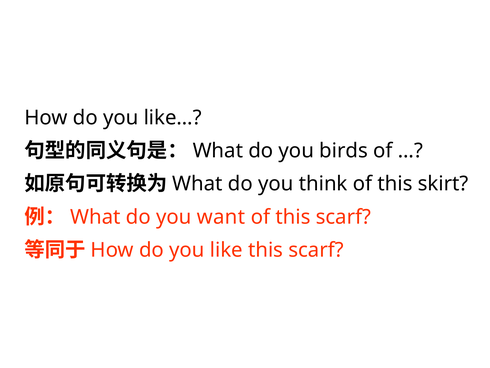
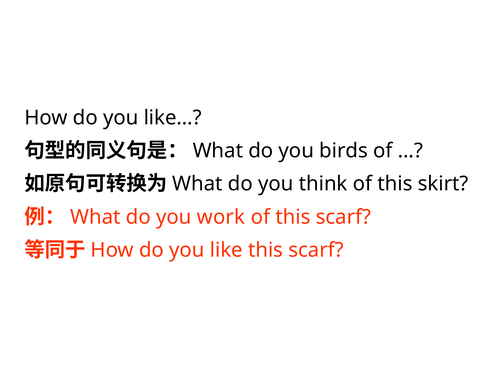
want: want -> work
